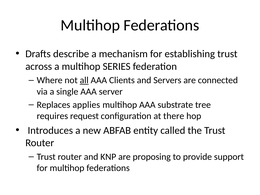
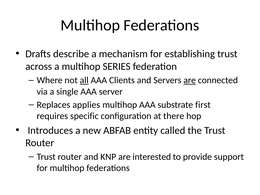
are at (190, 80) underline: none -> present
tree: tree -> first
request: request -> specific
proposing: proposing -> interested
